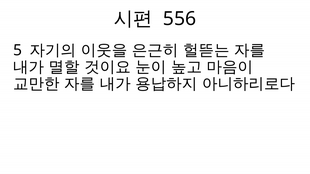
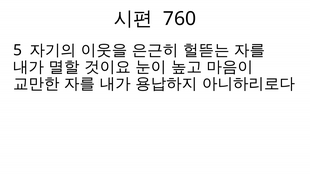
556: 556 -> 760
